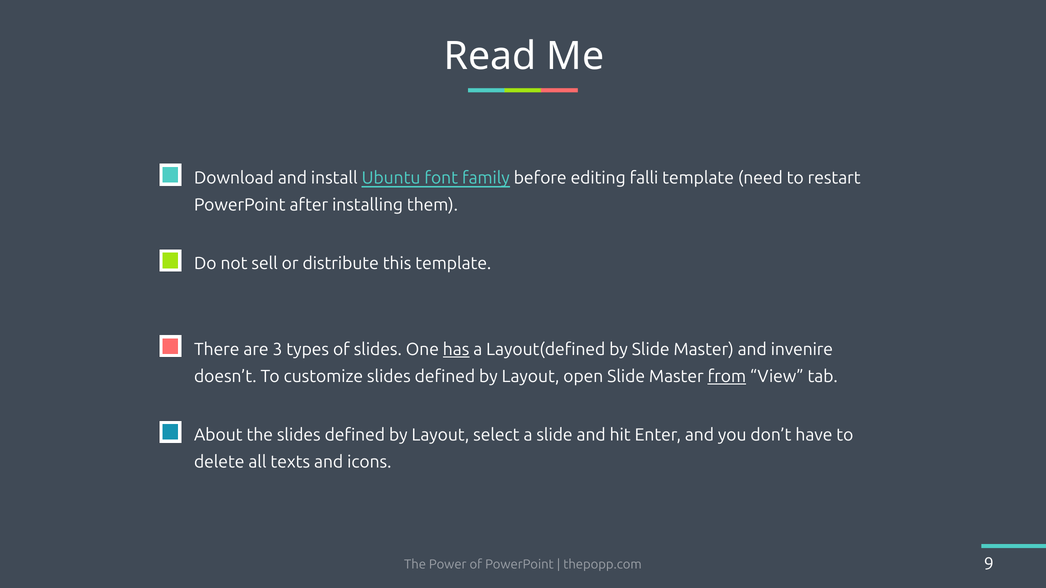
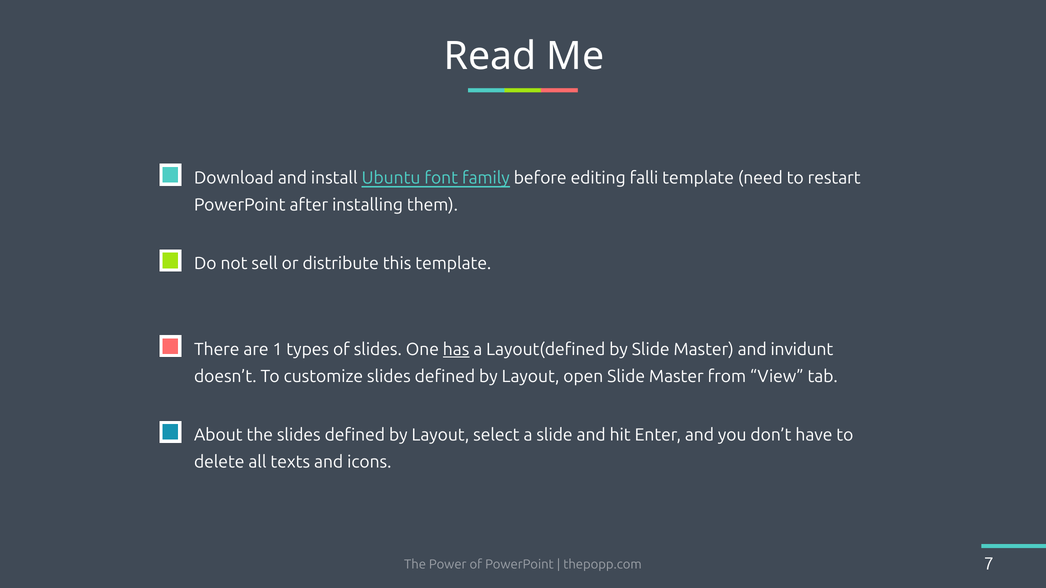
3: 3 -> 1
invenire: invenire -> invidunt
from underline: present -> none
9: 9 -> 7
